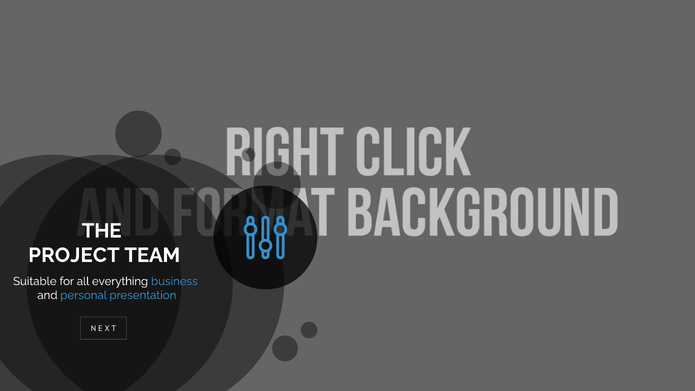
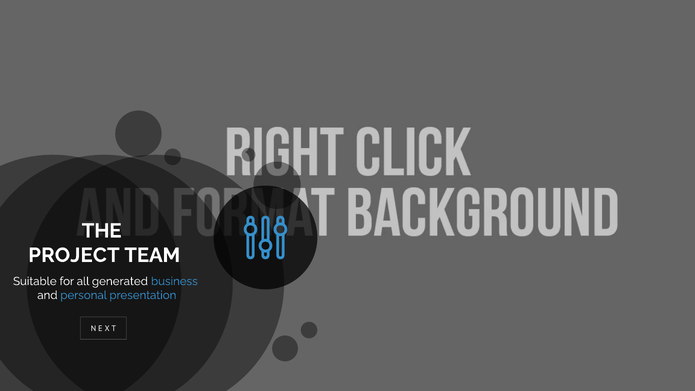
everything: everything -> generated
